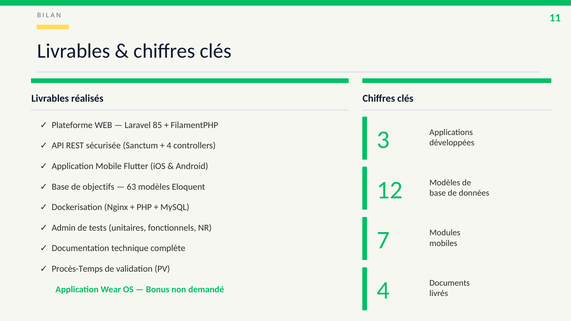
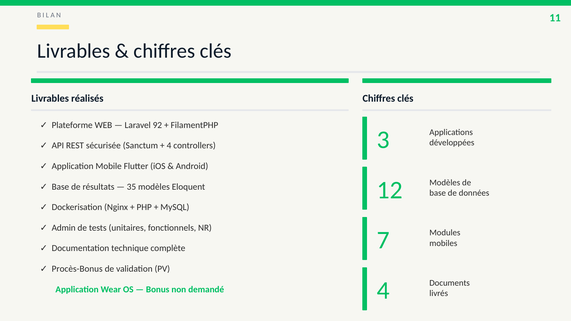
85: 85 -> 92
objectifs: objectifs -> résultats
63: 63 -> 35
Procès-Temps: Procès-Temps -> Procès-Bonus
